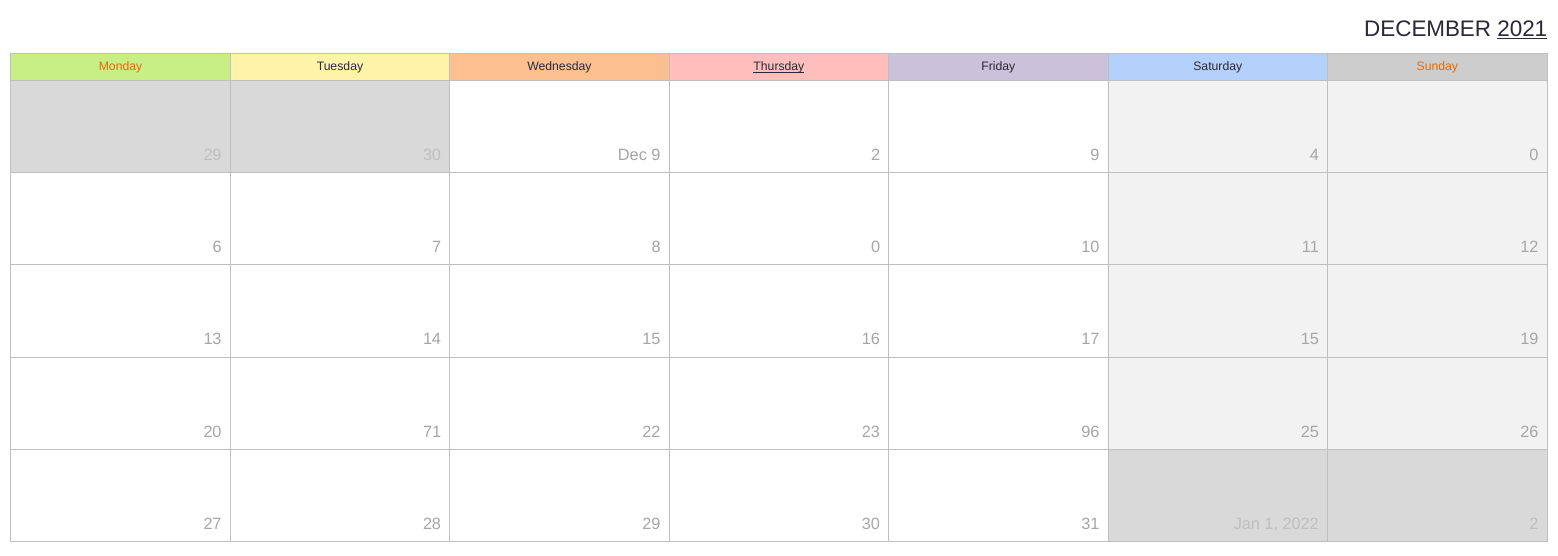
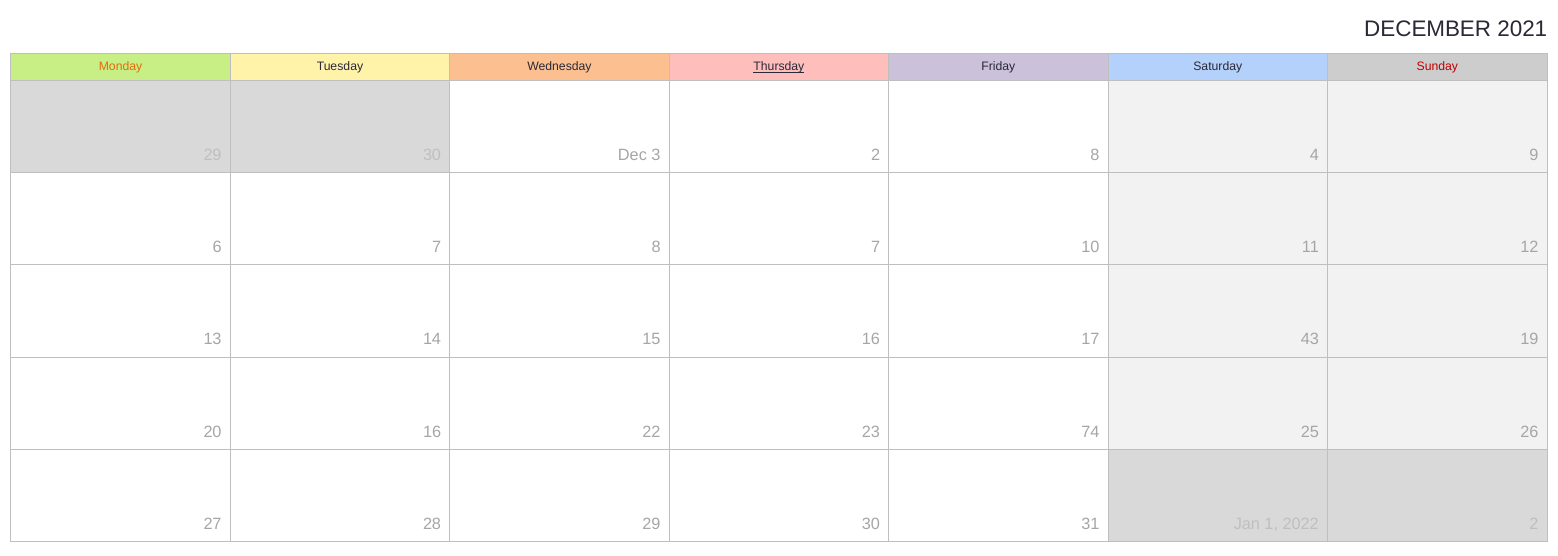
2021 underline: present -> none
Sunday colour: orange -> red
Dec 9: 9 -> 3
2 9: 9 -> 8
4 0: 0 -> 9
8 0: 0 -> 7
17 15: 15 -> 43
20 71: 71 -> 16
96: 96 -> 74
